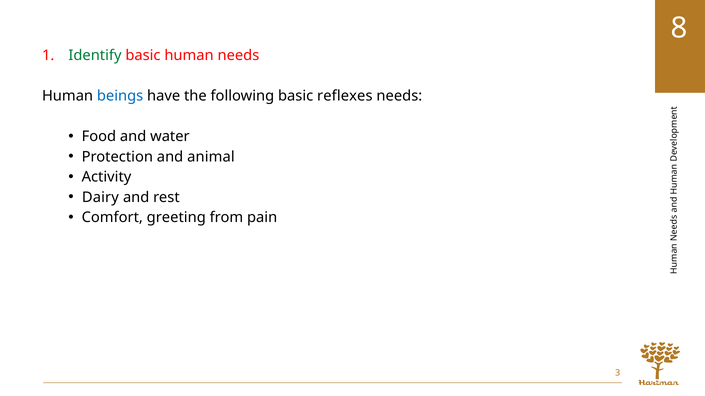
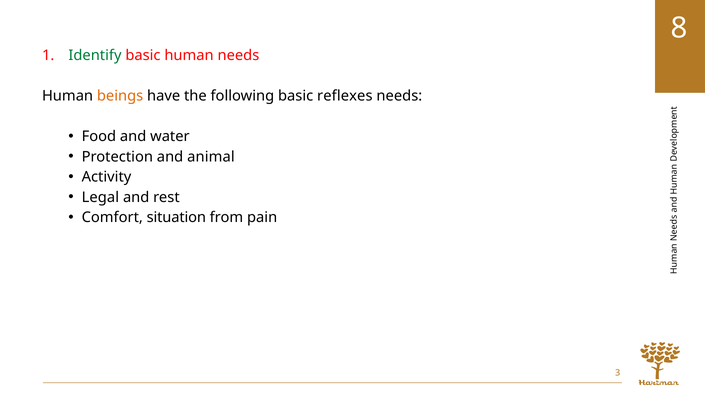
beings colour: blue -> orange
Dairy: Dairy -> Legal
greeting: greeting -> situation
